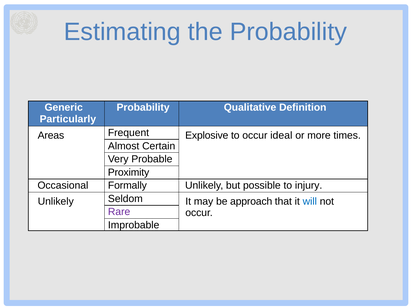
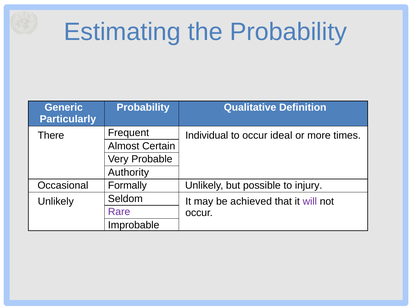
Areas: Areas -> There
Explosive: Explosive -> Individual
Proximity: Proximity -> Authority
approach: approach -> achieved
will colour: blue -> purple
